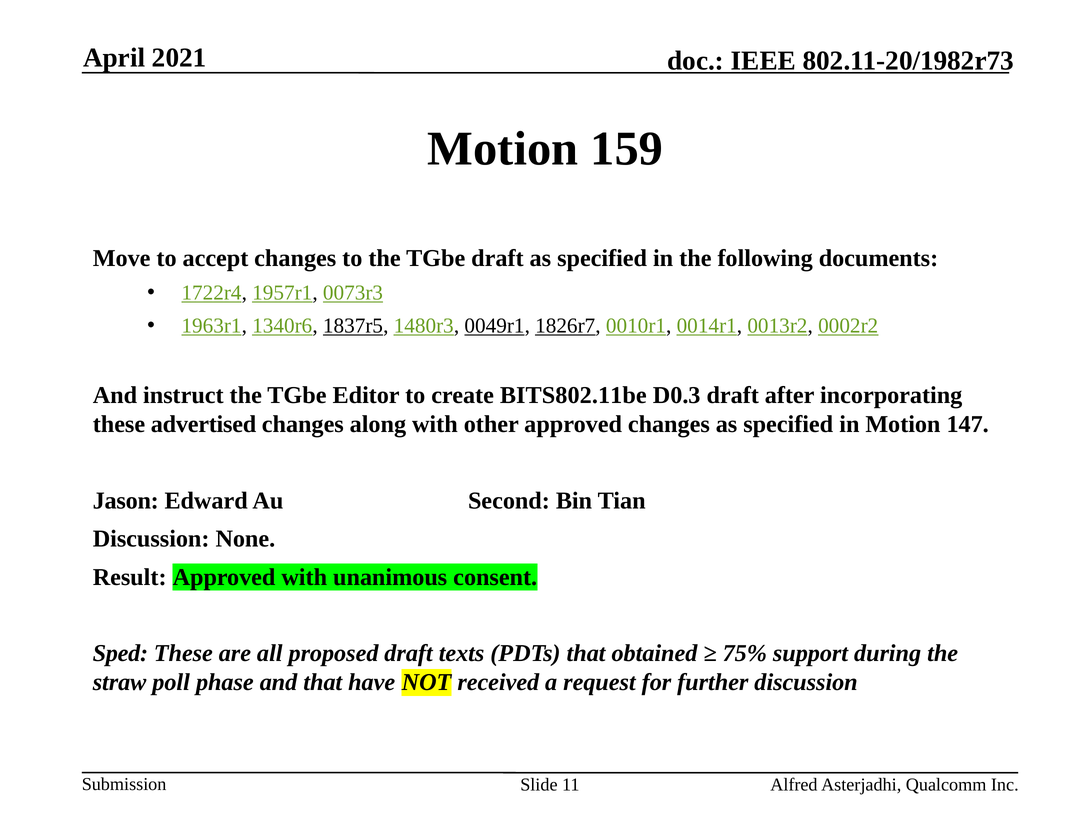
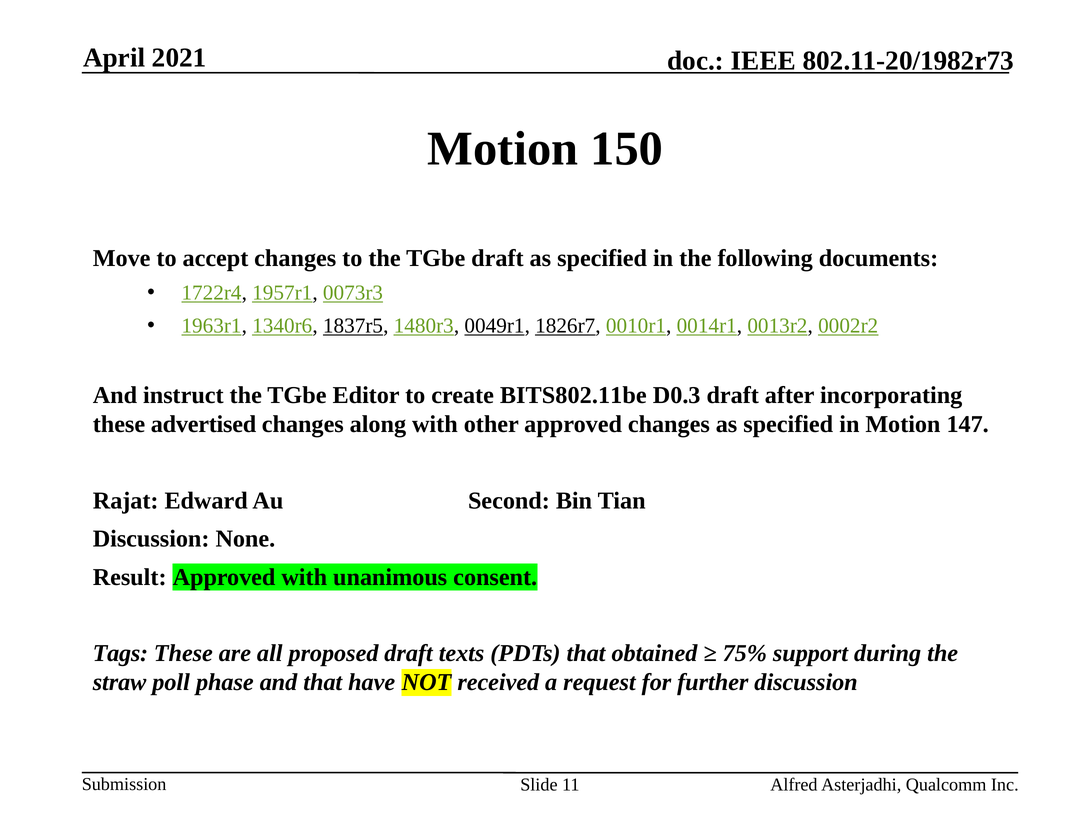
159: 159 -> 150
Jason: Jason -> Rajat
Sped: Sped -> Tags
